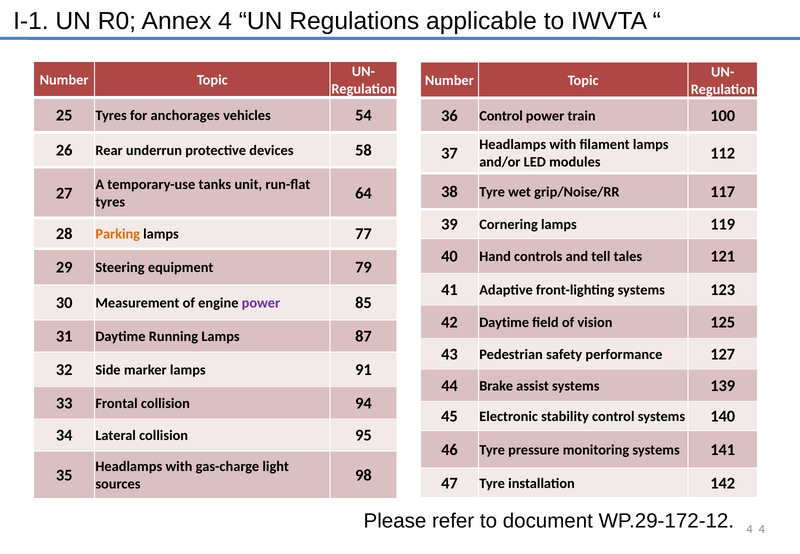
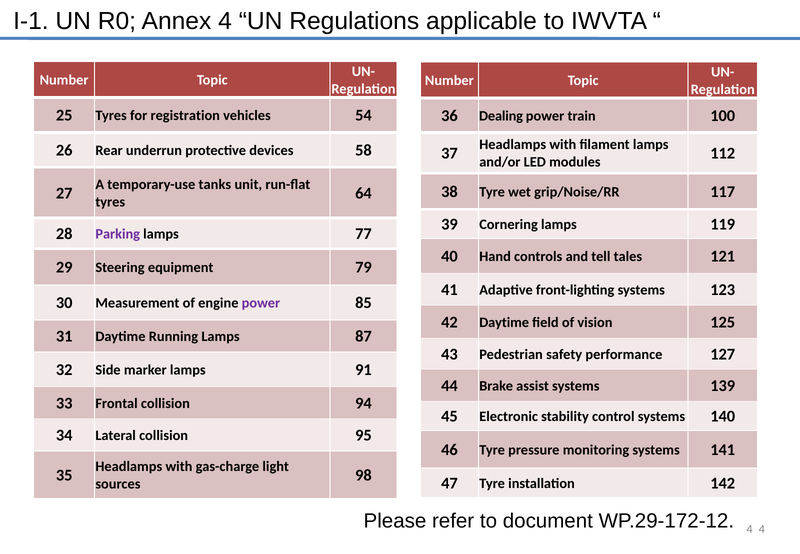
anchorages: anchorages -> registration
36 Control: Control -> Dealing
Parking colour: orange -> purple
